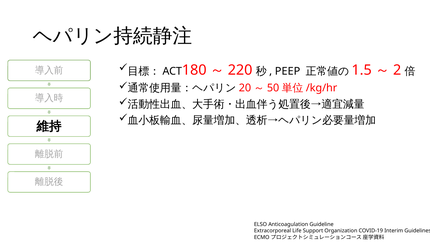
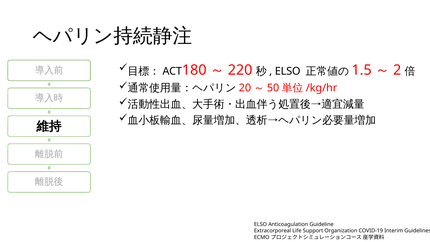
PEEP at (288, 71): PEEP -> ELSO
